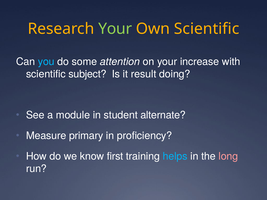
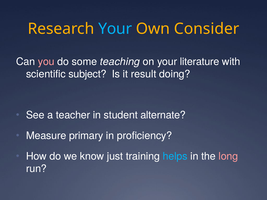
Your at (115, 29) colour: light green -> light blue
Own Scientific: Scientific -> Consider
you colour: light blue -> pink
attention: attention -> teaching
increase: increase -> literature
module: module -> teacher
first: first -> just
